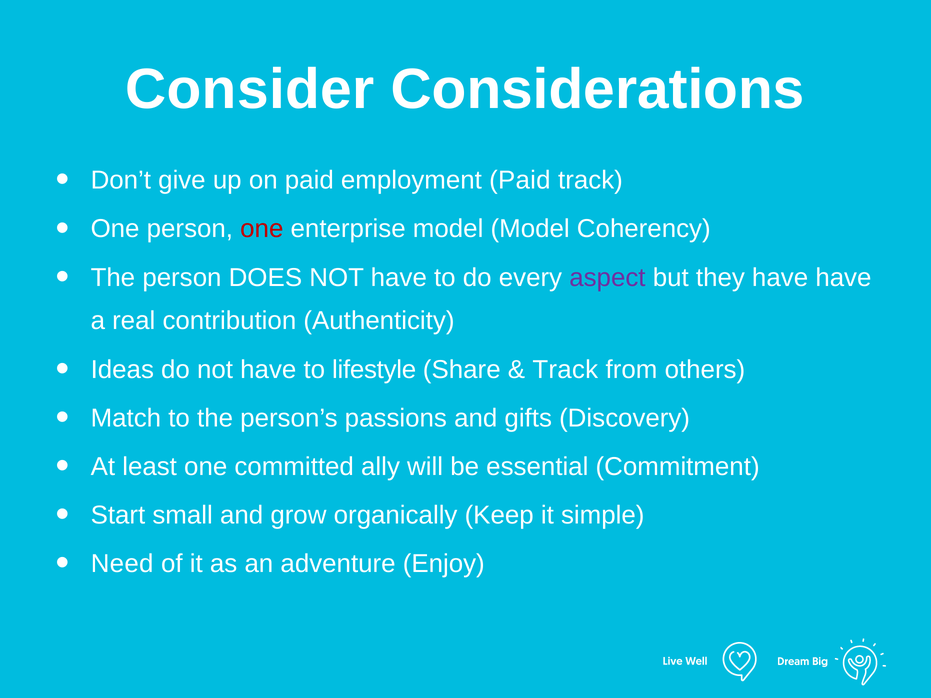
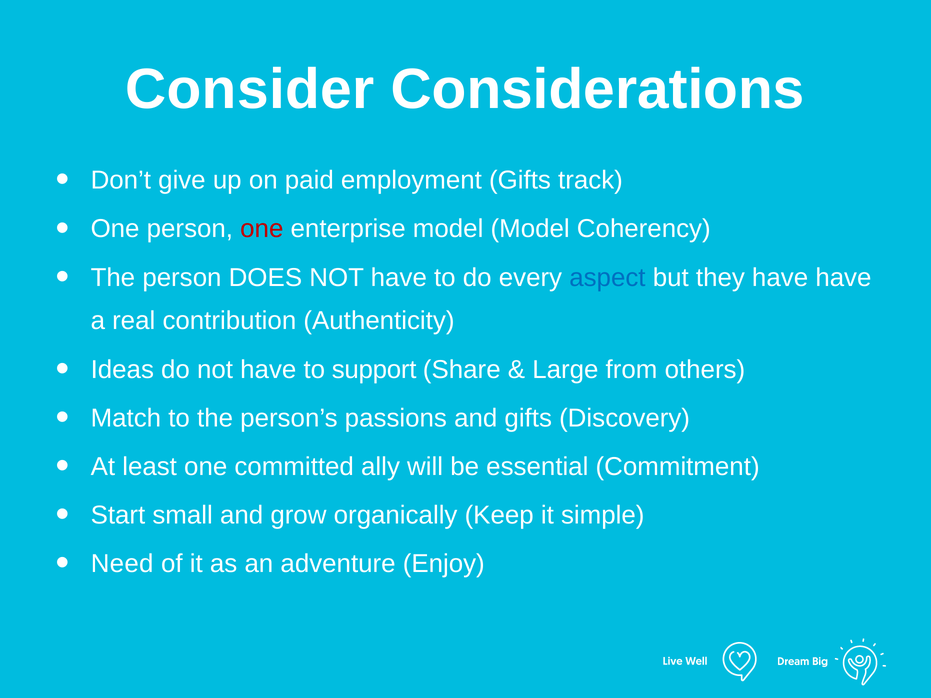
employment Paid: Paid -> Gifts
aspect colour: purple -> blue
lifestyle: lifestyle -> support
Track at (565, 370): Track -> Large
